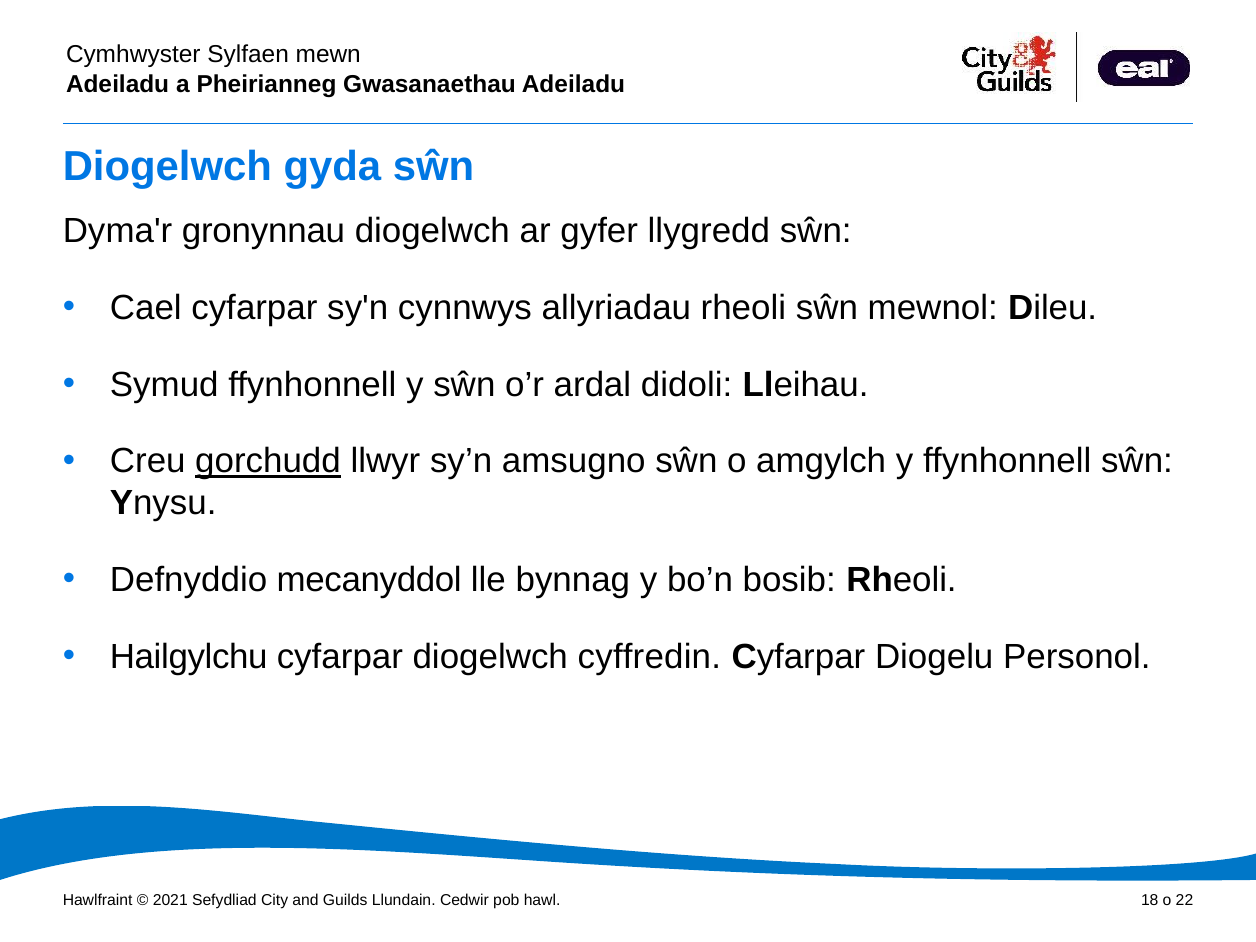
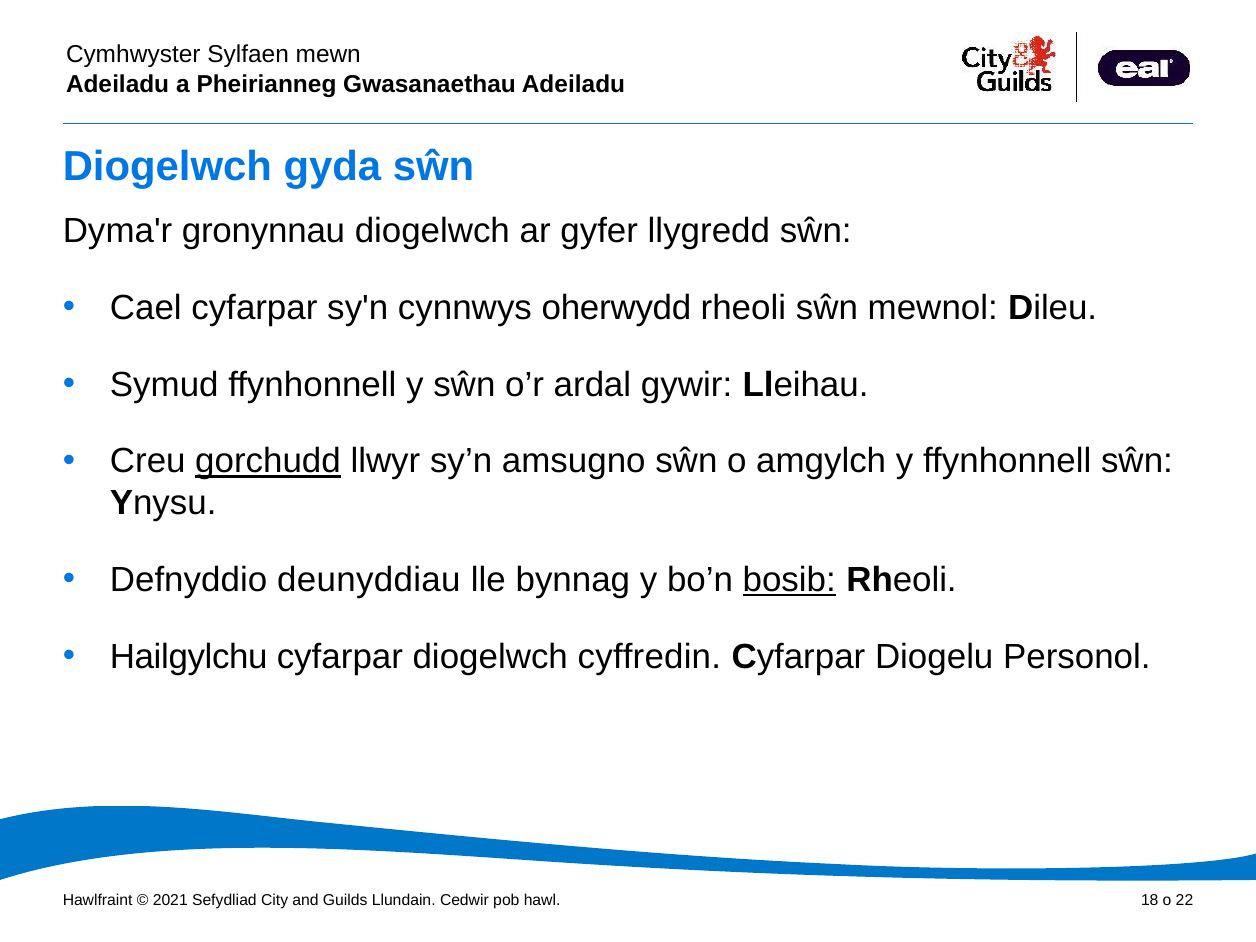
allyriadau: allyriadau -> oherwydd
didoli: didoli -> gywir
mecanyddol: mecanyddol -> deunyddiau
bosib underline: none -> present
